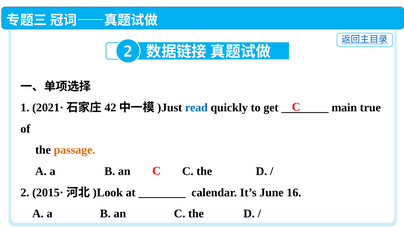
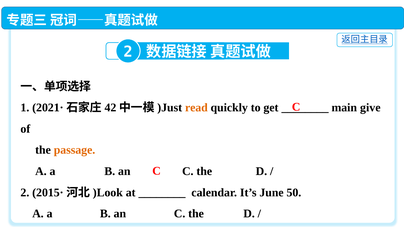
read colour: blue -> orange
true: true -> give
16: 16 -> 50
